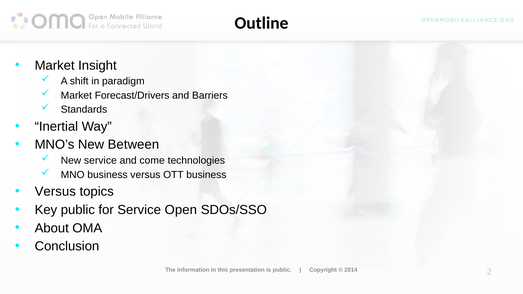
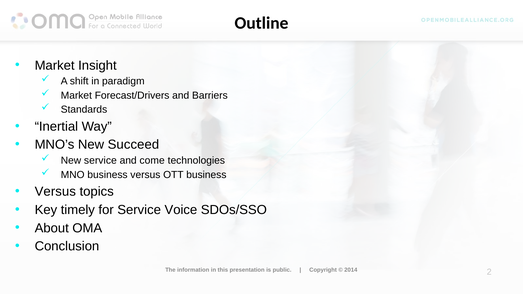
Between: Between -> Succeed
Key public: public -> timely
Open: Open -> Voice
